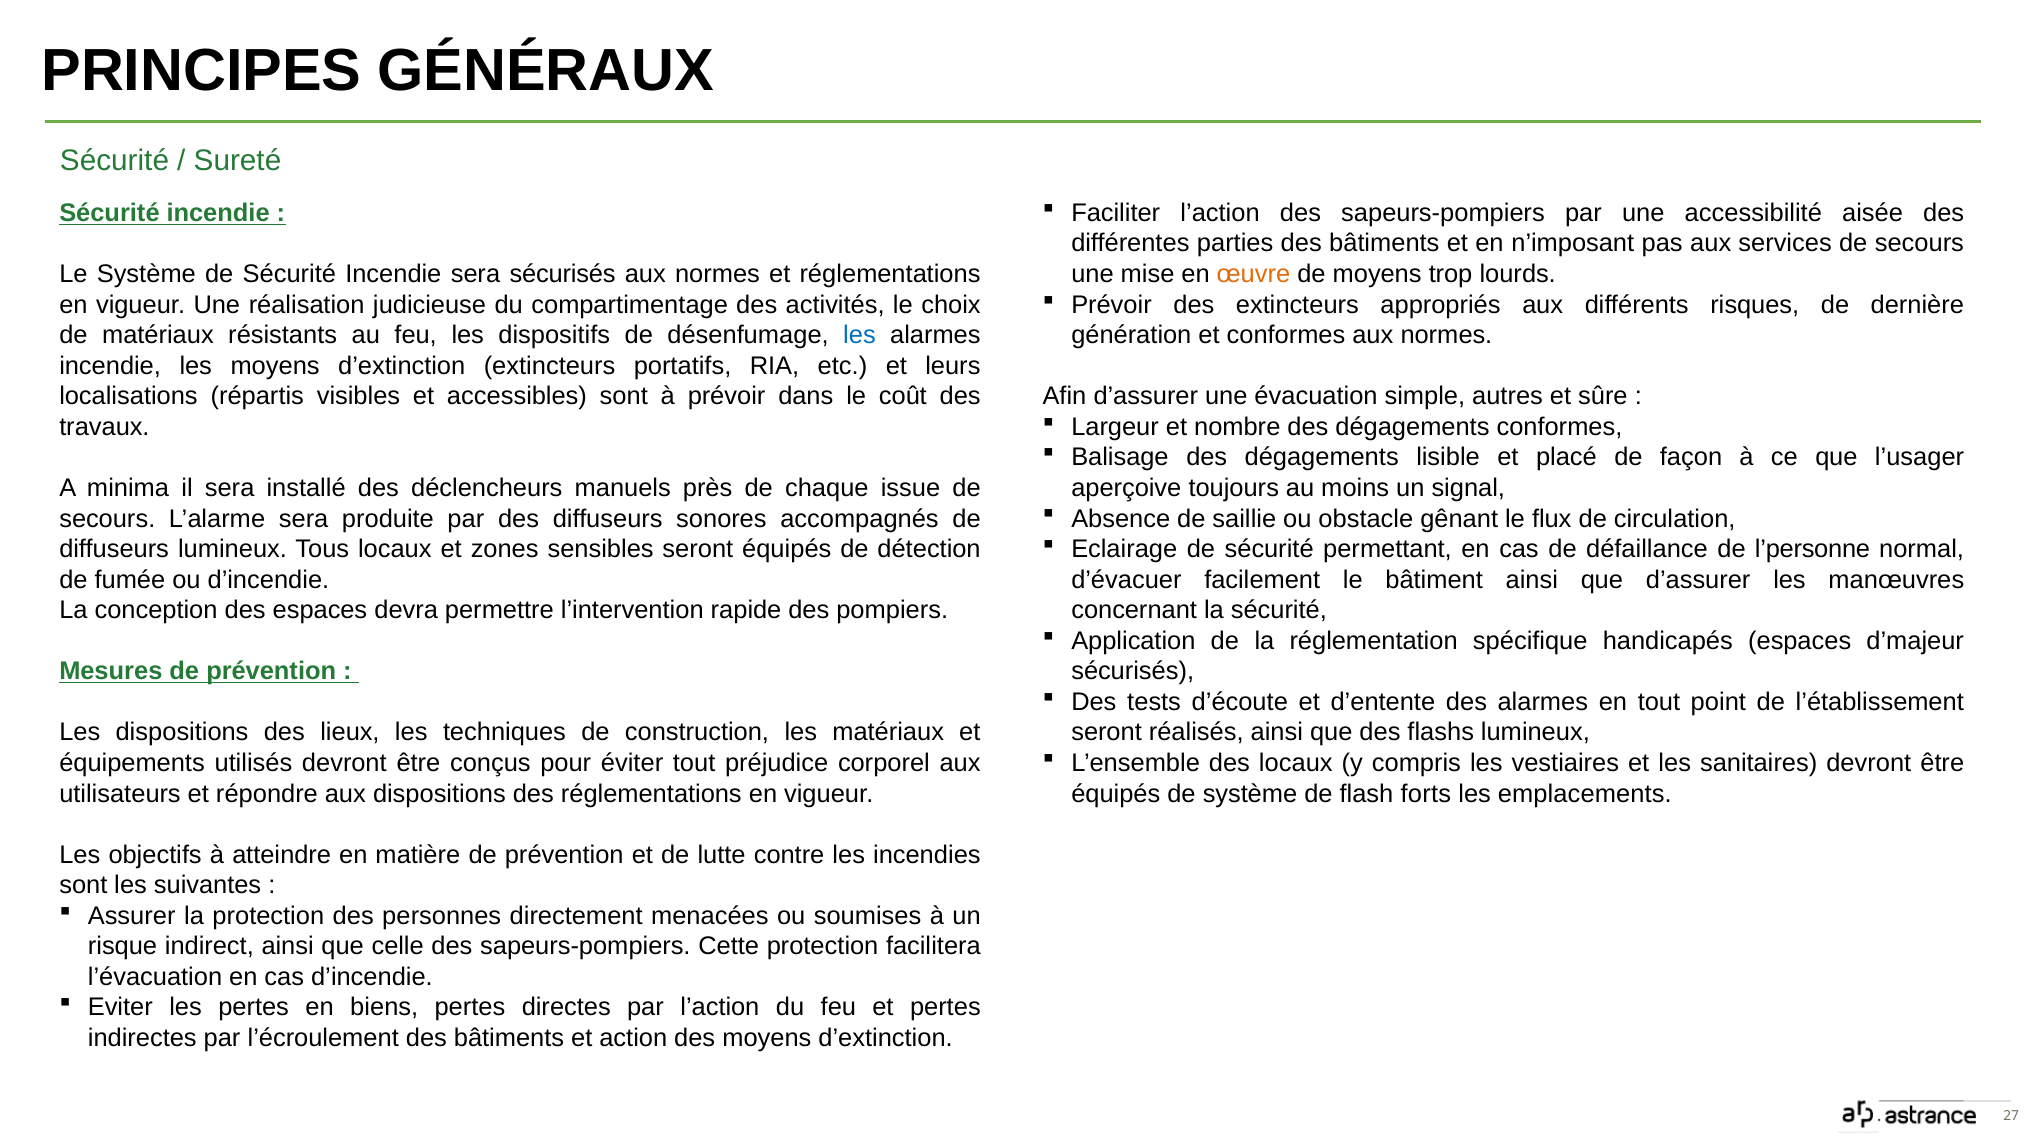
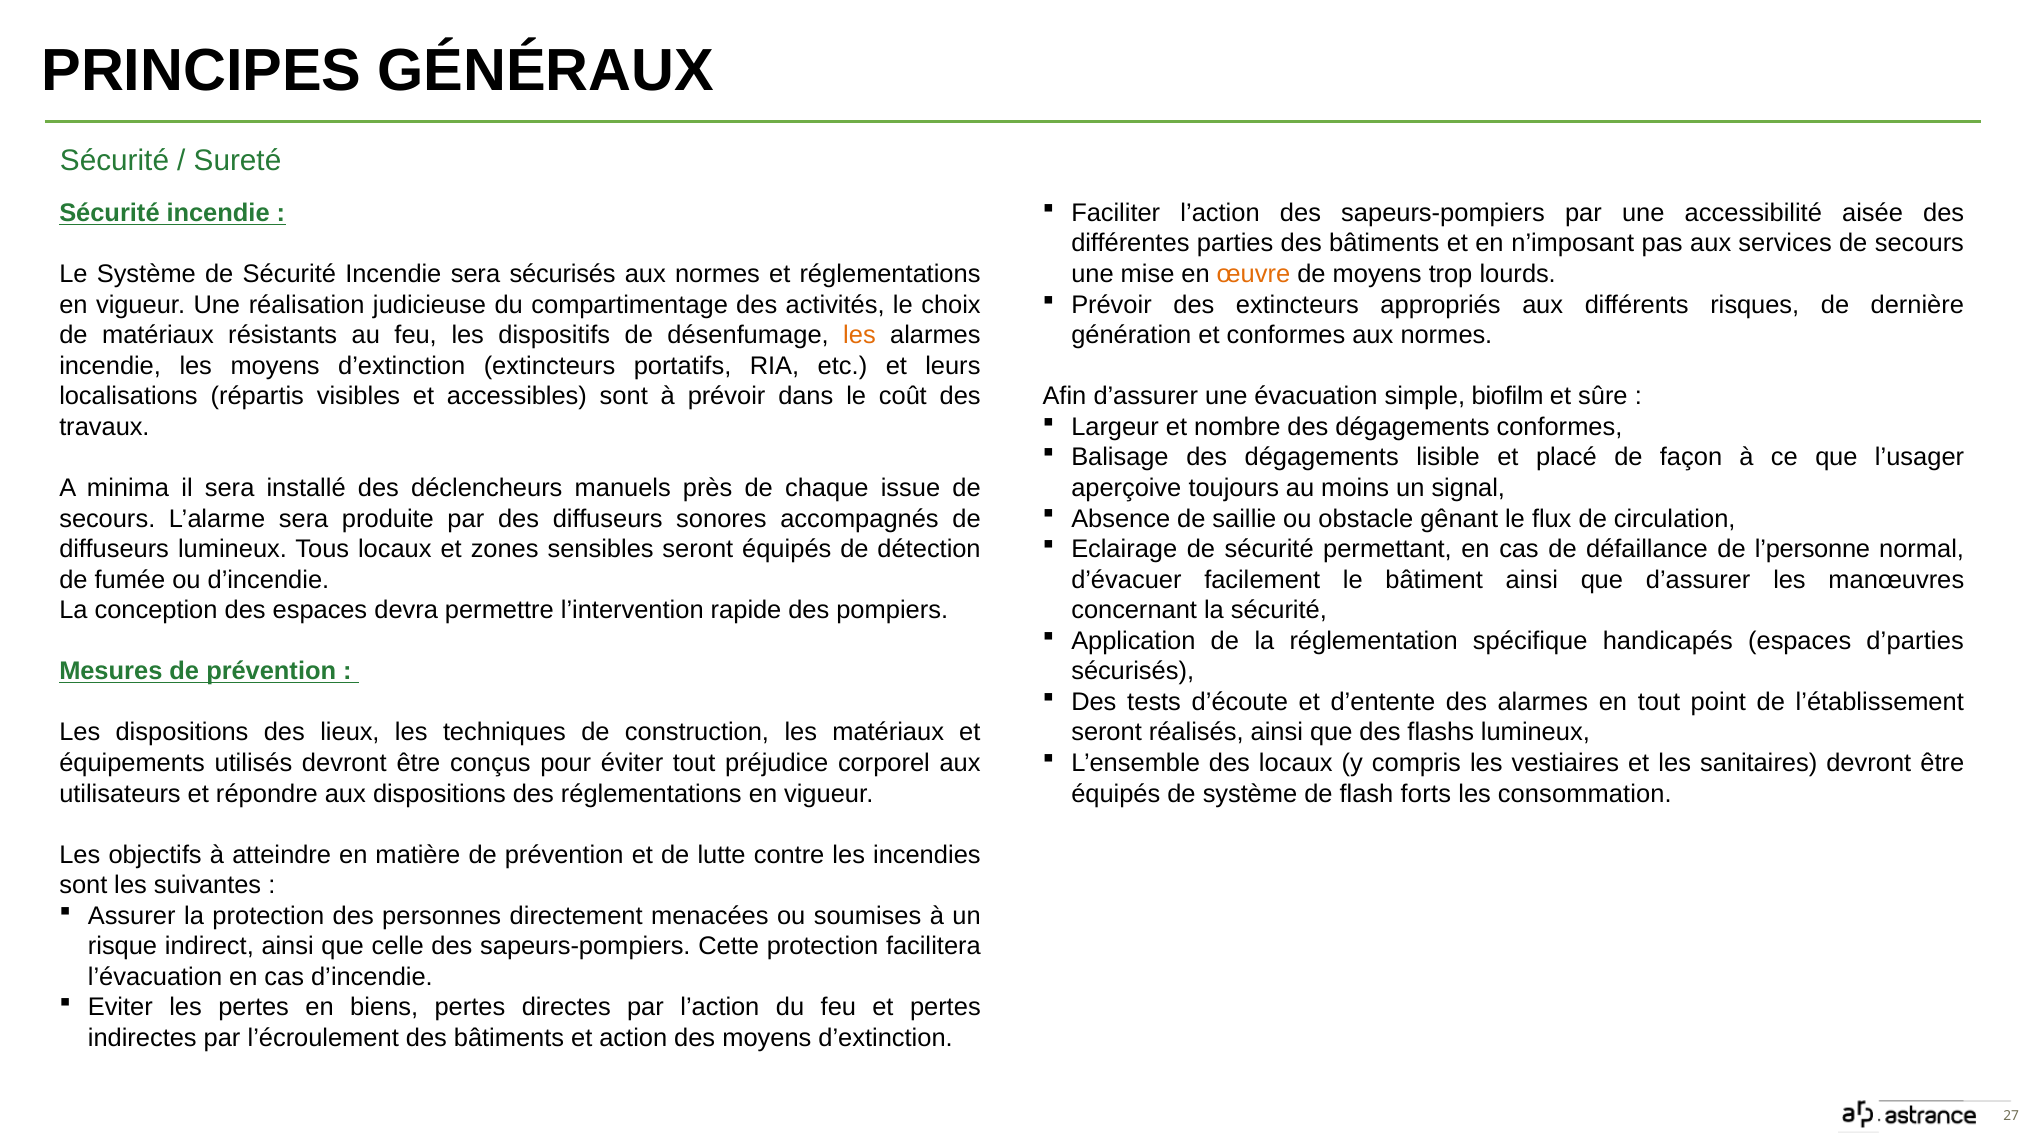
les at (859, 335) colour: blue -> orange
autres: autres -> biofilm
d’majeur: d’majeur -> d’parties
emplacements: emplacements -> consommation
